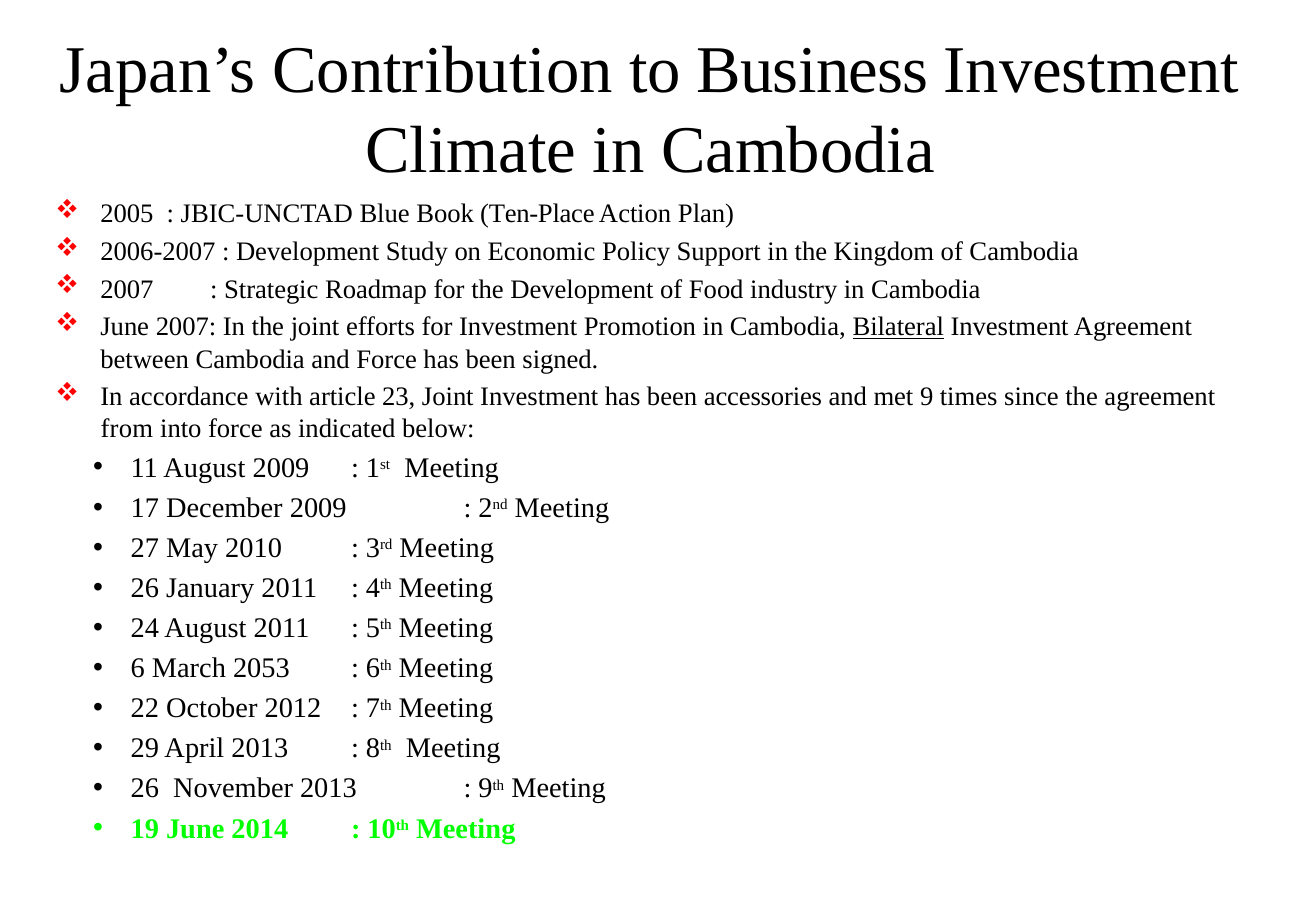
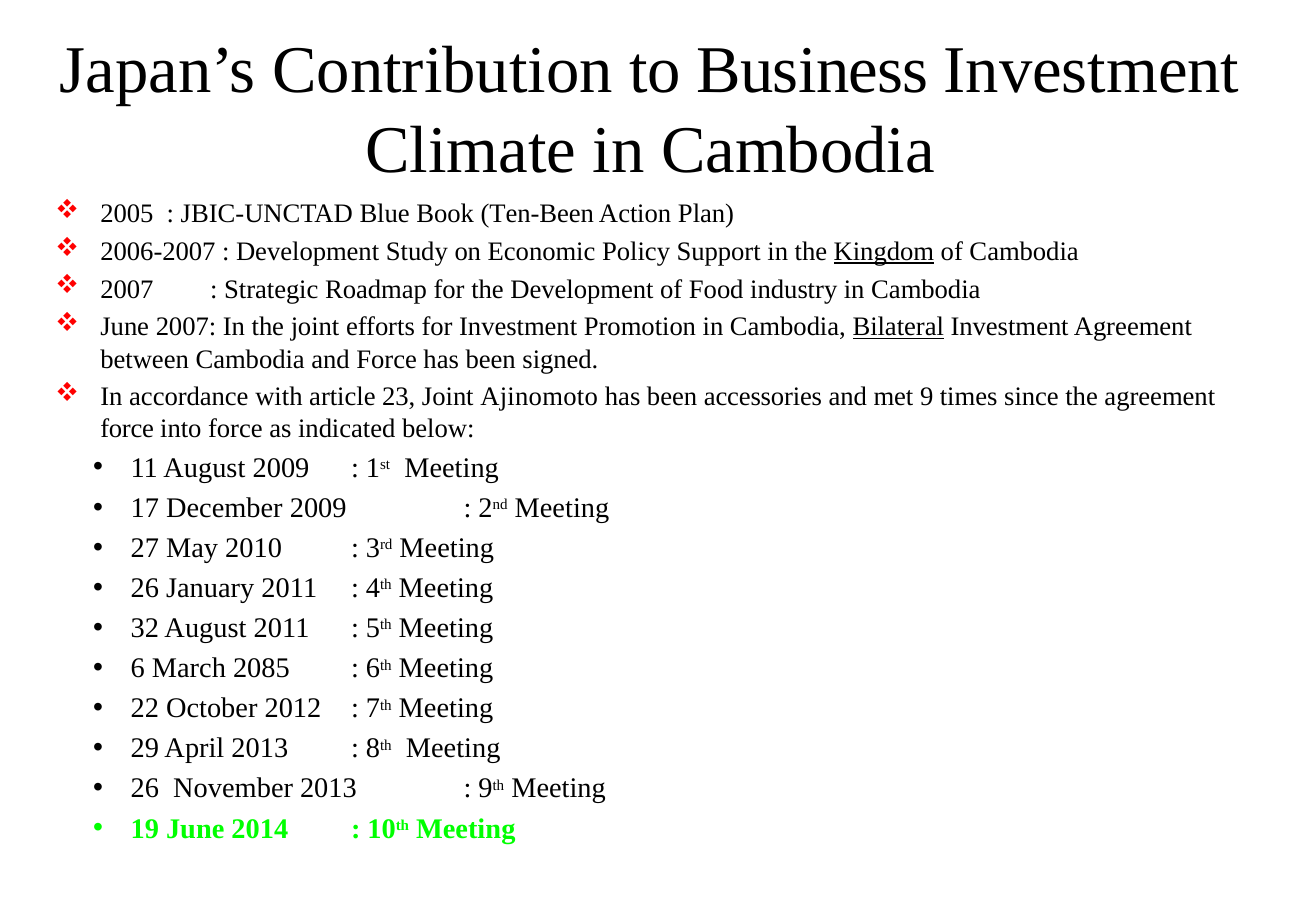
Ten-Place: Ten-Place -> Ten-Been
Kingdom underline: none -> present
Joint Investment: Investment -> Ajinomoto
from at (127, 429): from -> force
24: 24 -> 32
2053: 2053 -> 2085
